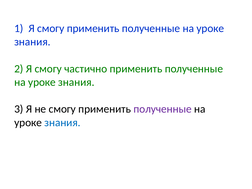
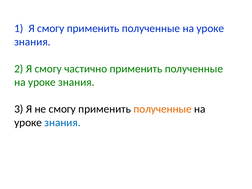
полученные at (163, 109) colour: purple -> orange
